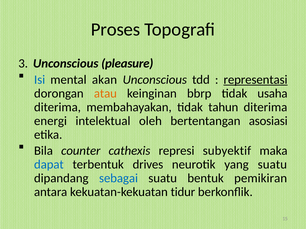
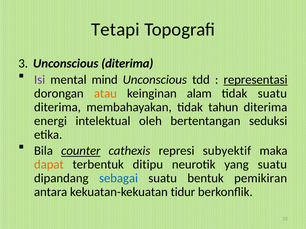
Proses: Proses -> Tetapi
Unconscious pleasure: pleasure -> diterima
Isi colour: blue -> purple
akan: akan -> mind
bbrp: bbrp -> alam
tidak usaha: usaha -> suatu
asosiasi: asosiasi -> seduksi
counter underline: none -> present
dapat colour: blue -> orange
drives: drives -> ditipu
